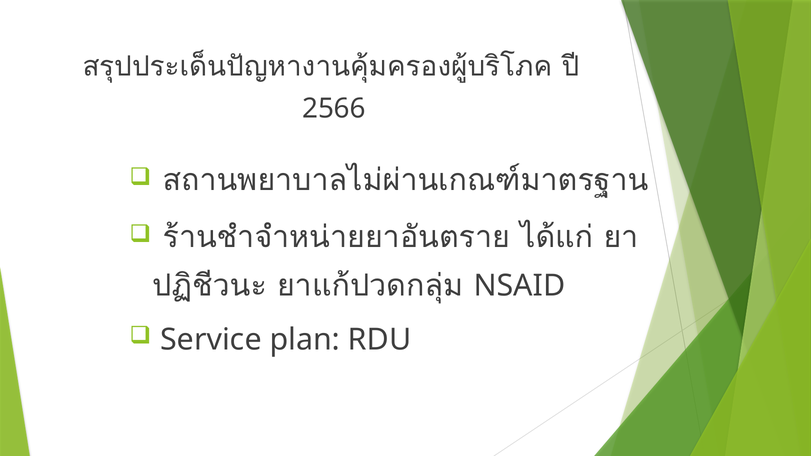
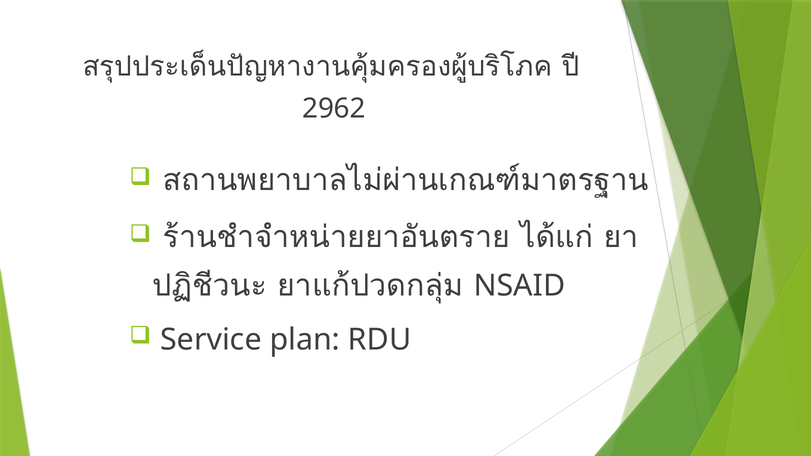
2566: 2566 -> 2962
